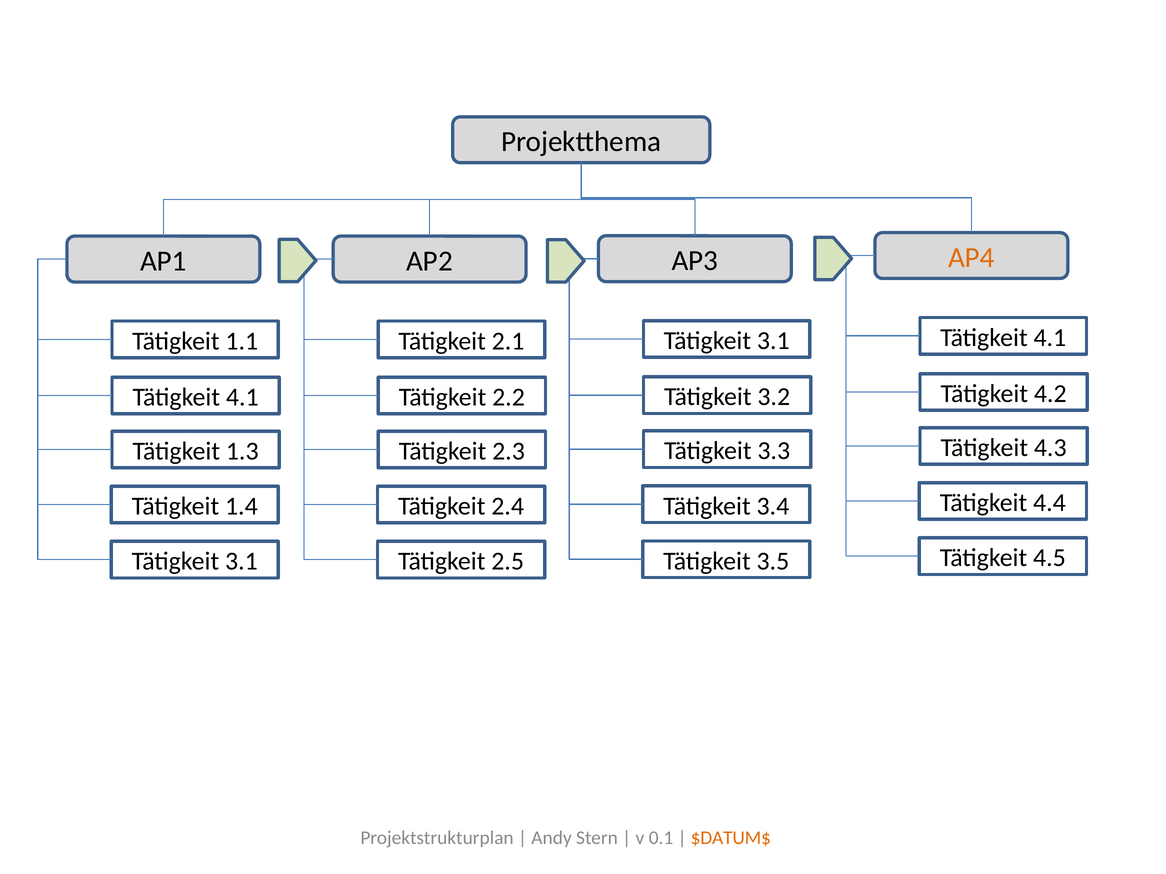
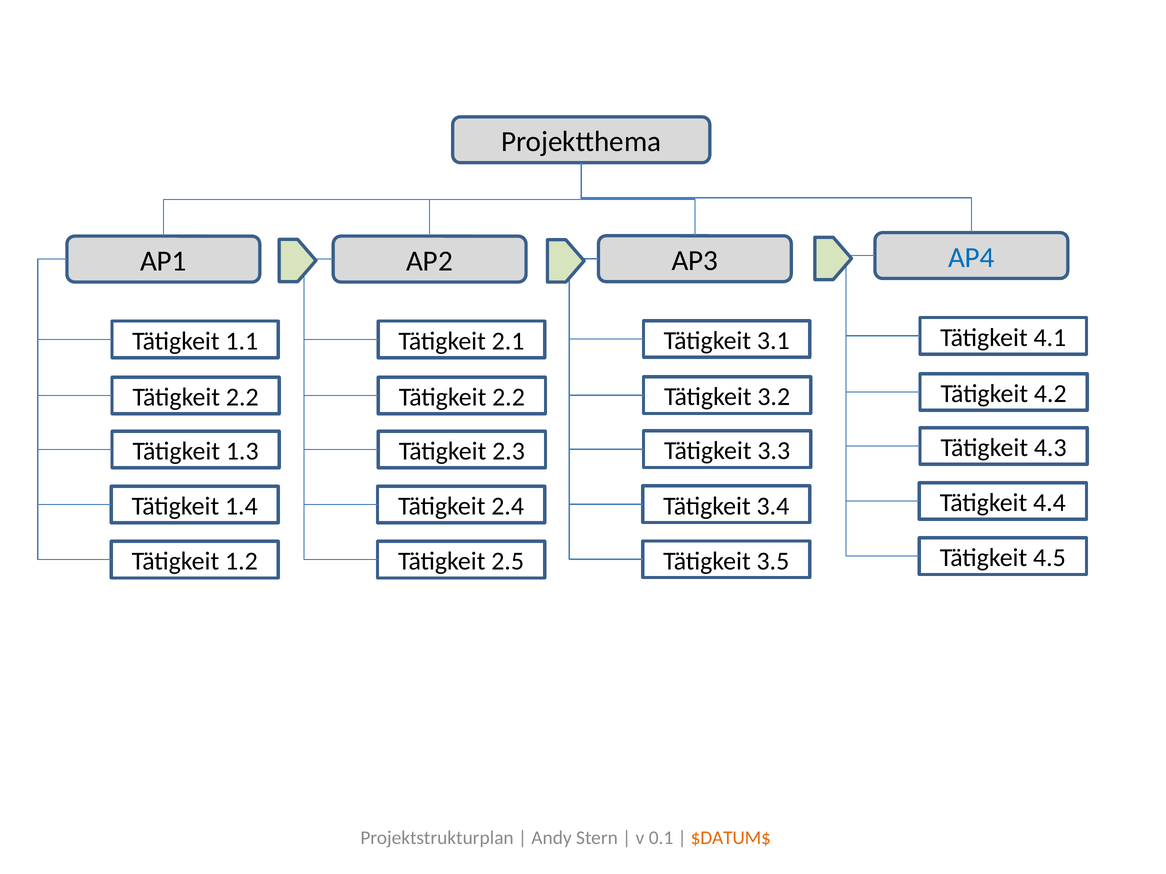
AP4 colour: orange -> blue
4.1 at (242, 397): 4.1 -> 2.2
3.1 at (241, 562): 3.1 -> 1.2
